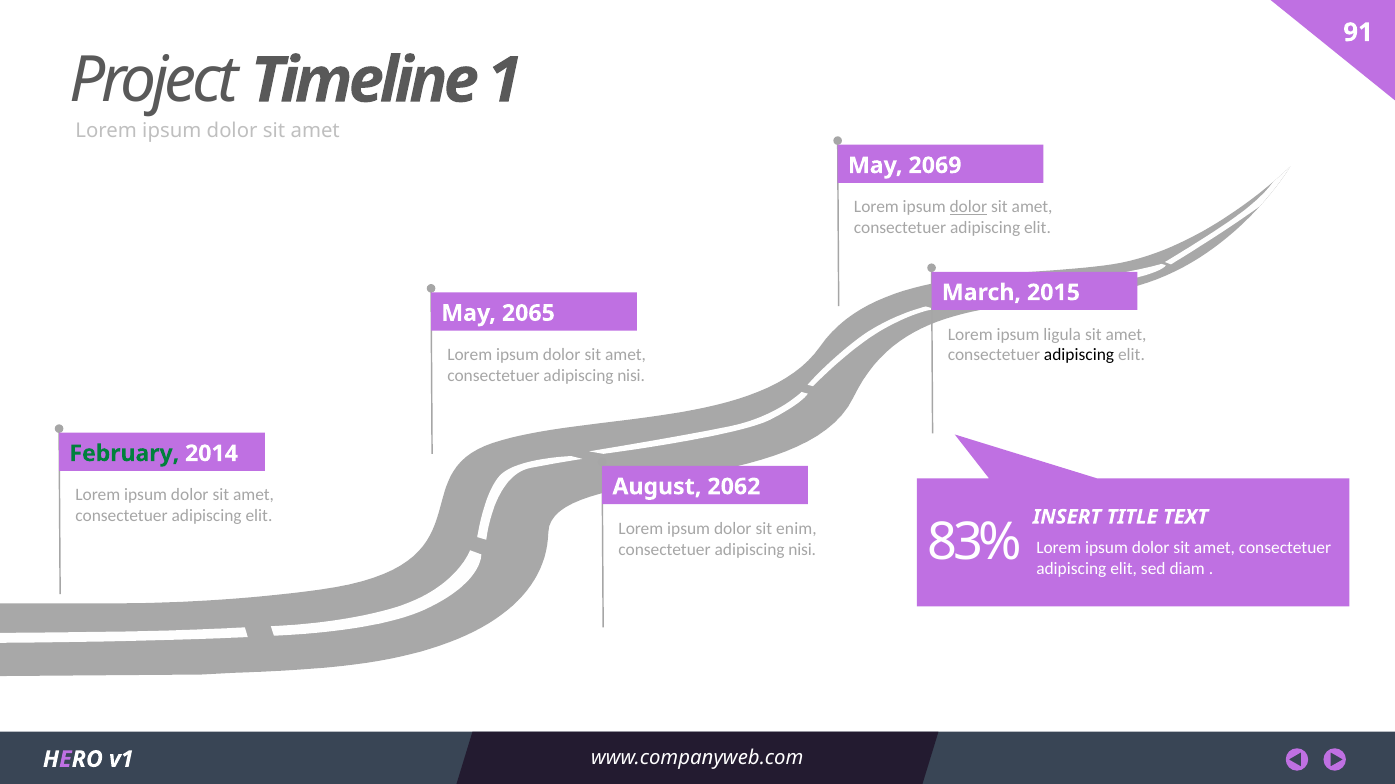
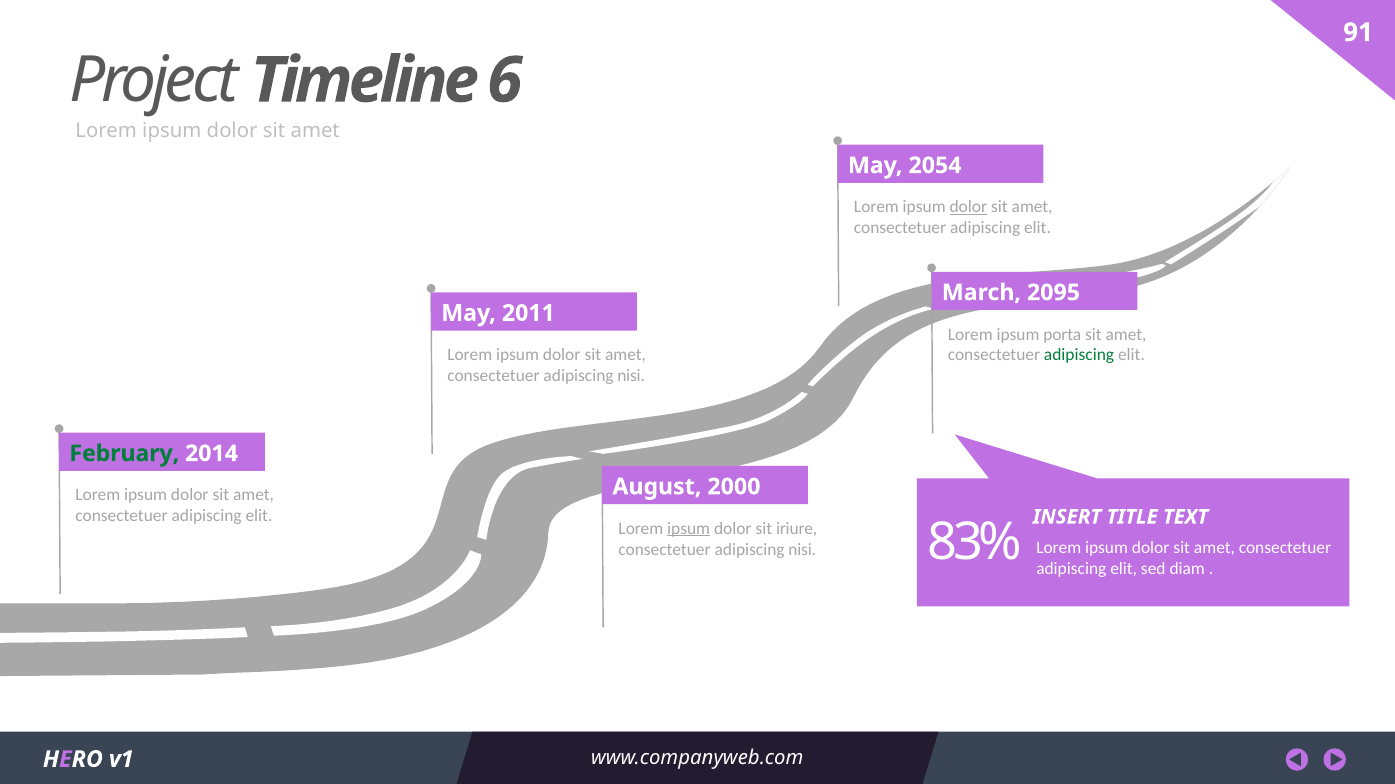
1: 1 -> 6
2069: 2069 -> 2054
2015: 2015 -> 2095
2065: 2065 -> 2011
ligula: ligula -> porta
adipiscing at (1079, 355) colour: black -> green
2062: 2062 -> 2000
ipsum at (689, 529) underline: none -> present
enim: enim -> iriure
